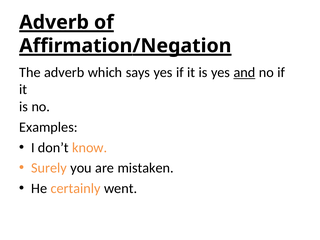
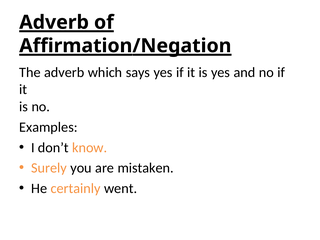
and underline: present -> none
